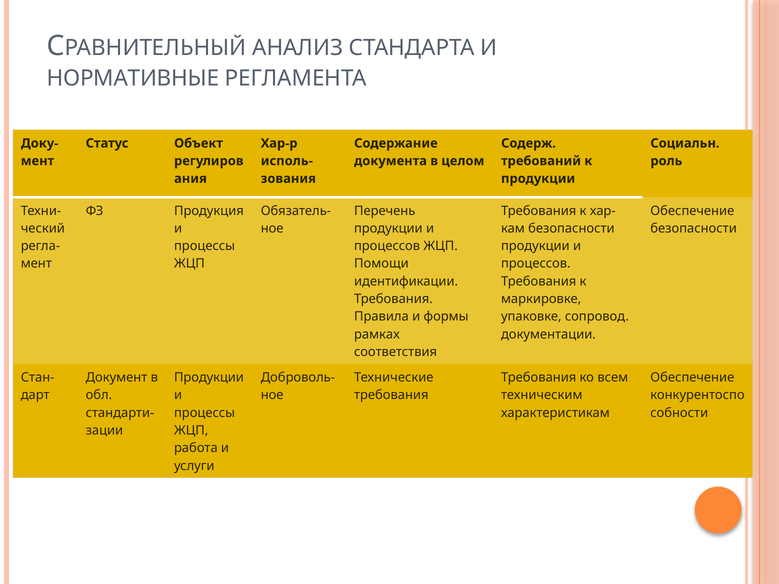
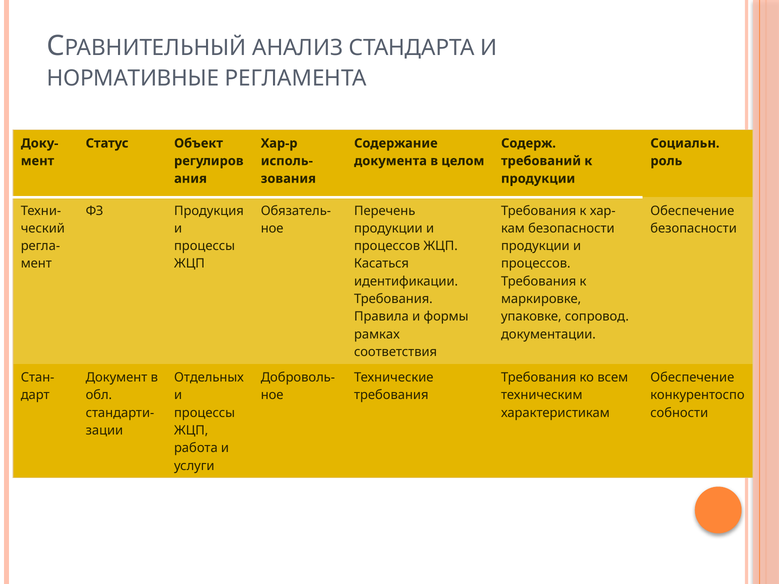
Помощи: Помощи -> Касаться
Продукции at (209, 378): Продукции -> Отдельных
